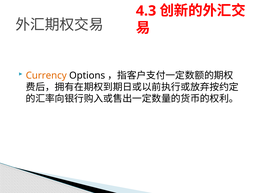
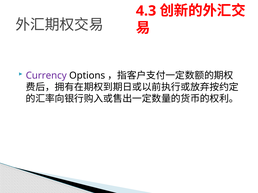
Currency colour: orange -> purple
